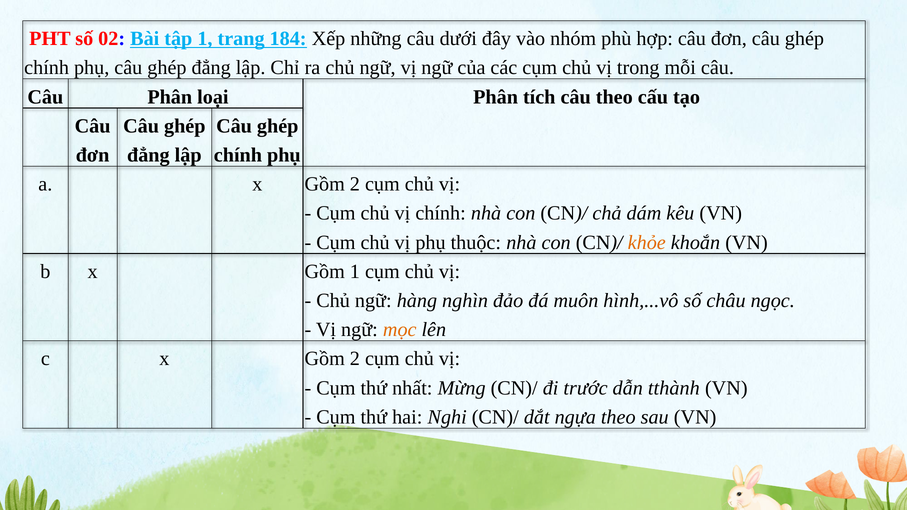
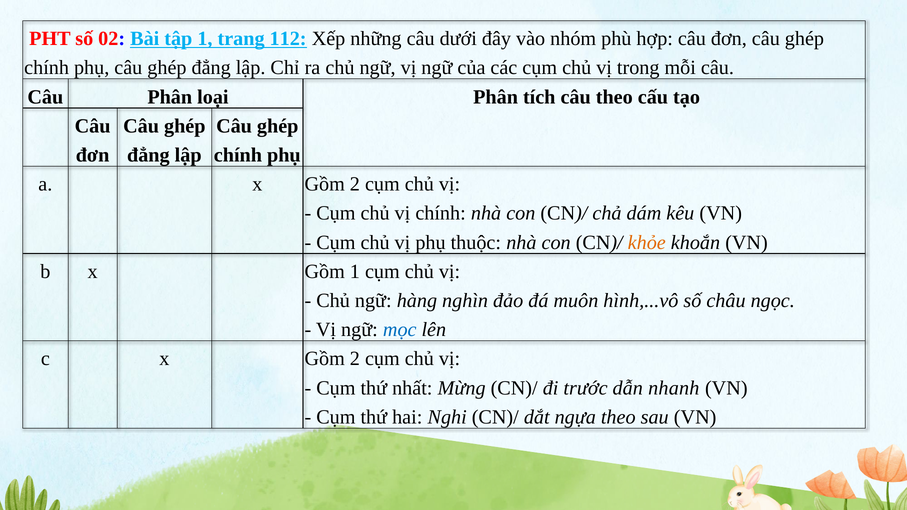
184: 184 -> 112
mọc colour: orange -> blue
tthành: tthành -> nhanh
